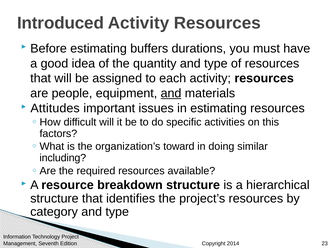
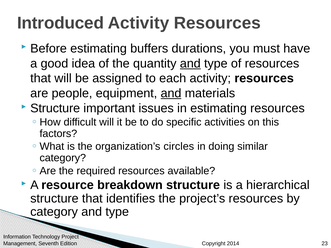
and at (190, 63) underline: none -> present
Attitudes at (55, 108): Attitudes -> Structure
toward: toward -> circles
including at (63, 158): including -> category
